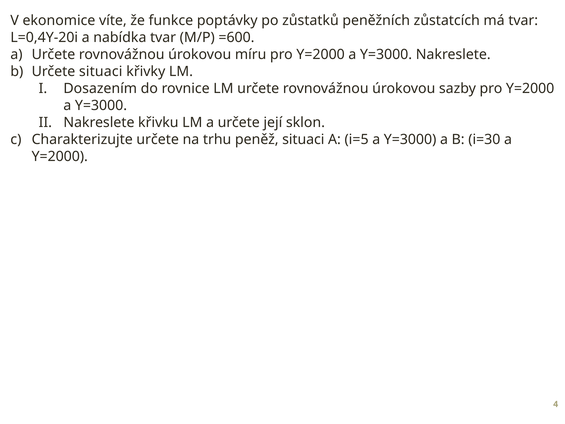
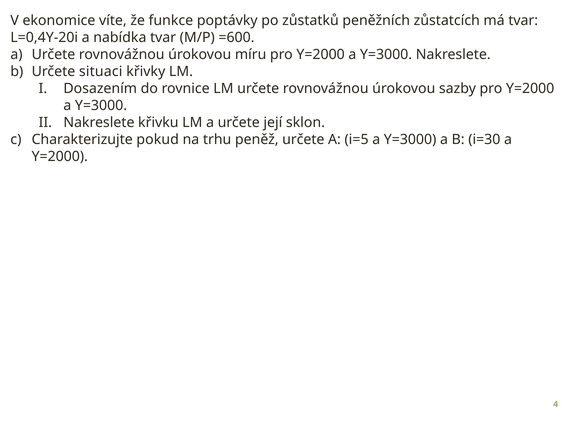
Charakterizujte určete: určete -> pokud
peněž situaci: situaci -> určete
